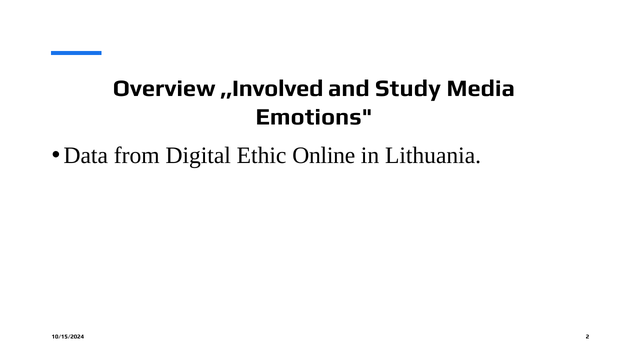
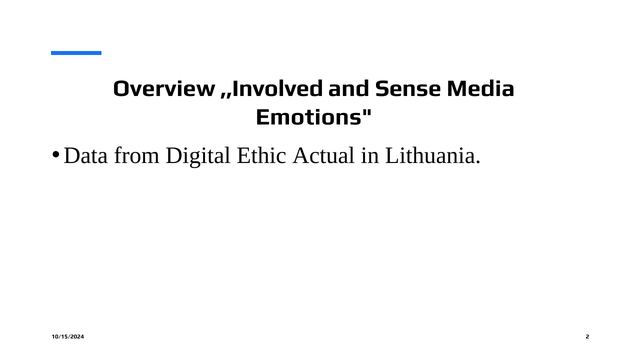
Study: Study -> Sense
Online: Online -> Actual
